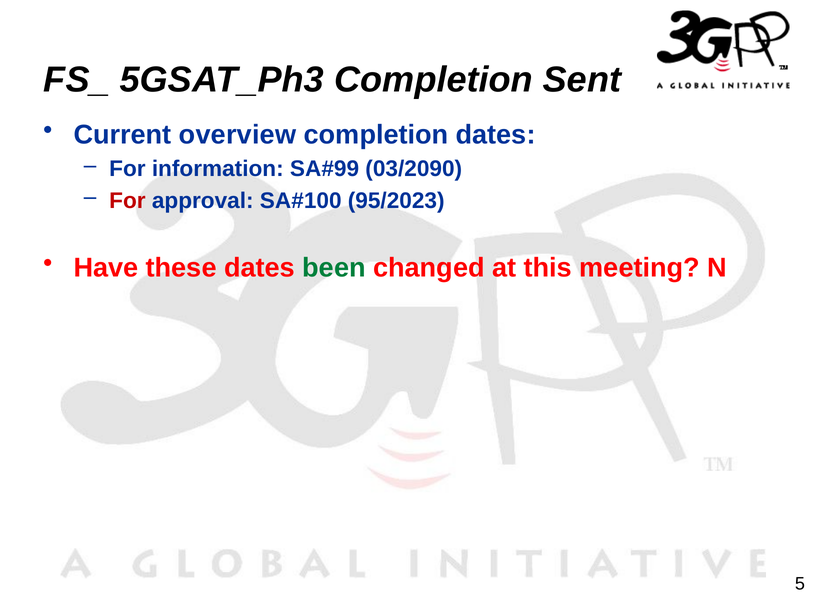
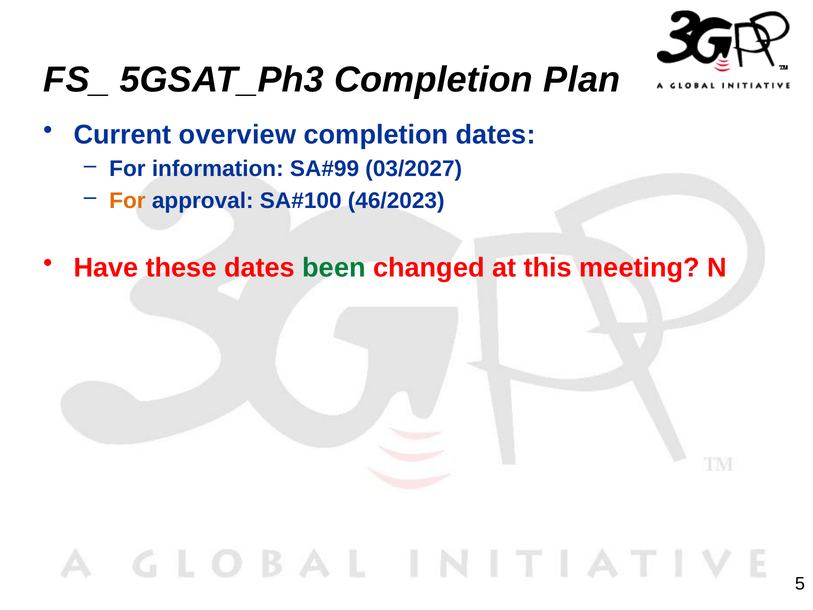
Sent: Sent -> Plan
03/2090: 03/2090 -> 03/2027
For at (127, 200) colour: red -> orange
95/2023: 95/2023 -> 46/2023
